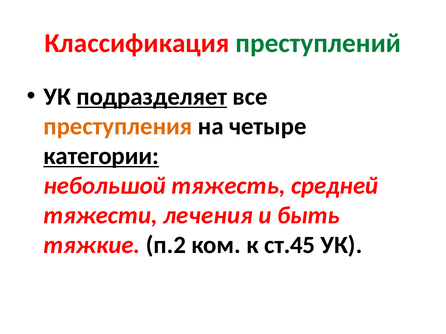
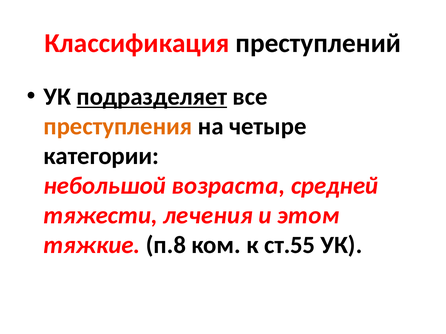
преступлений colour: green -> black
категории underline: present -> none
тяжесть: тяжесть -> возраста
быть: быть -> этом
п.2: п.2 -> п.8
ст.45: ст.45 -> ст.55
